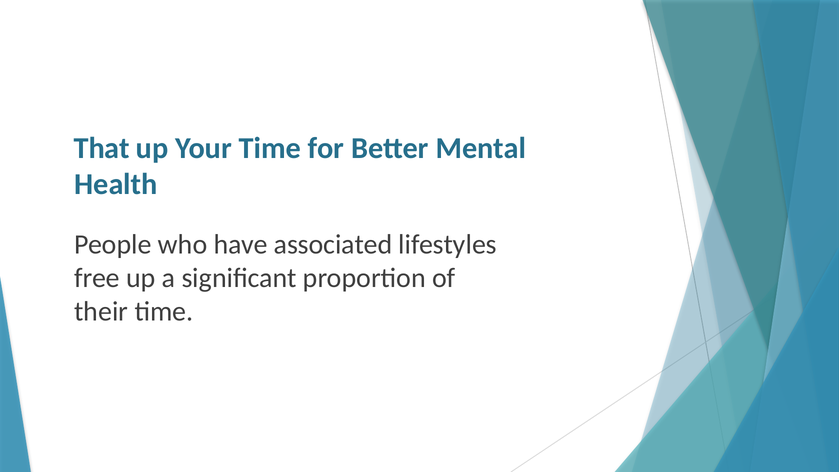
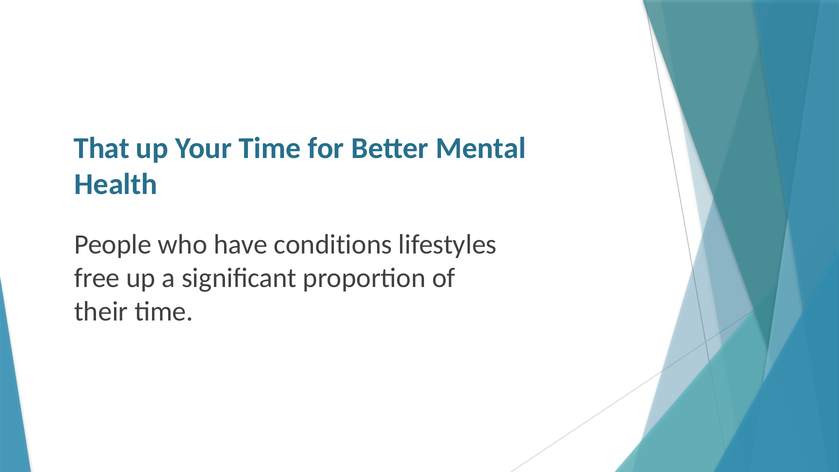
associated: associated -> conditions
